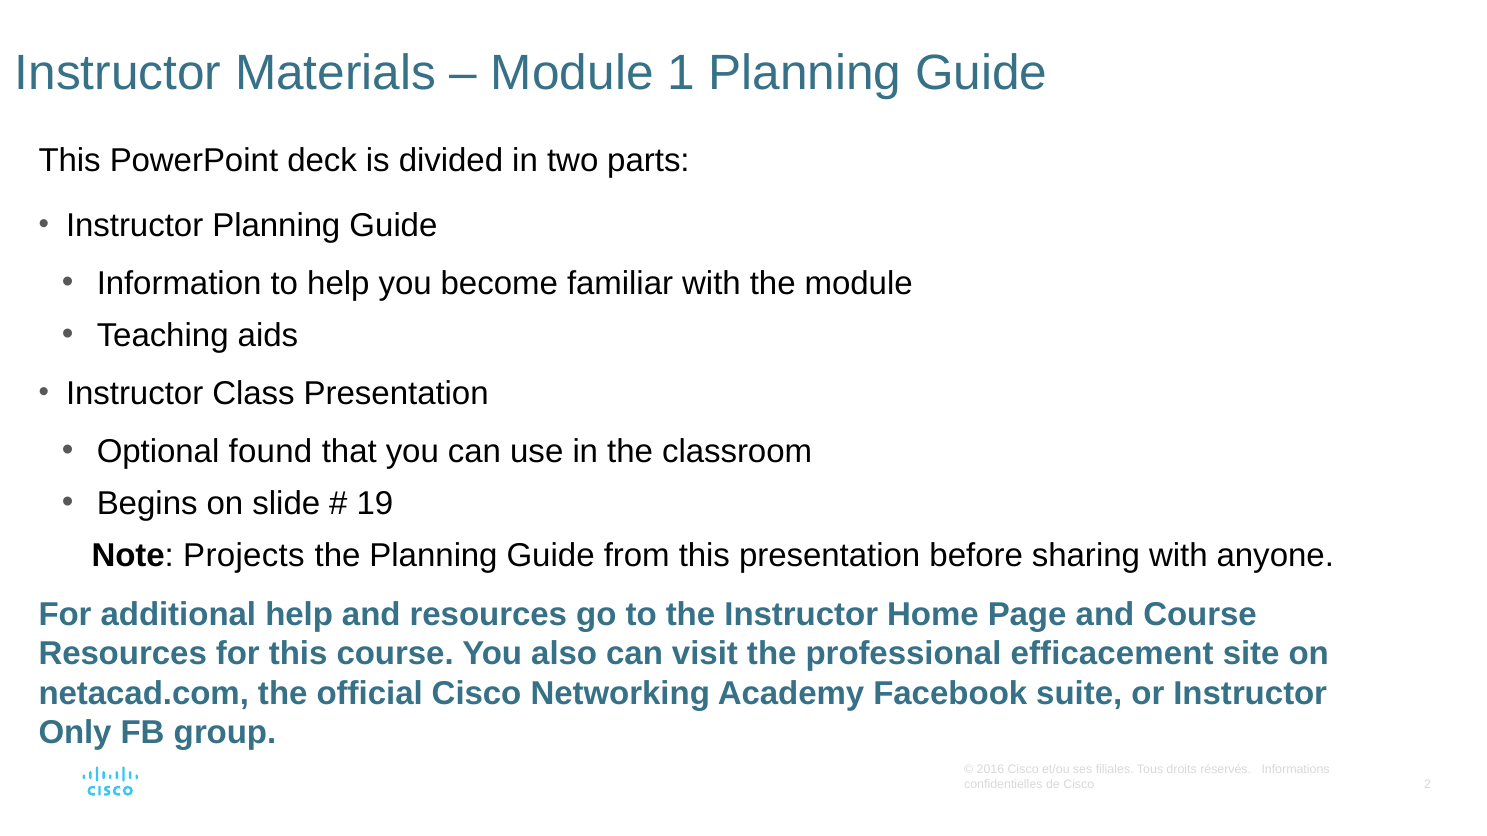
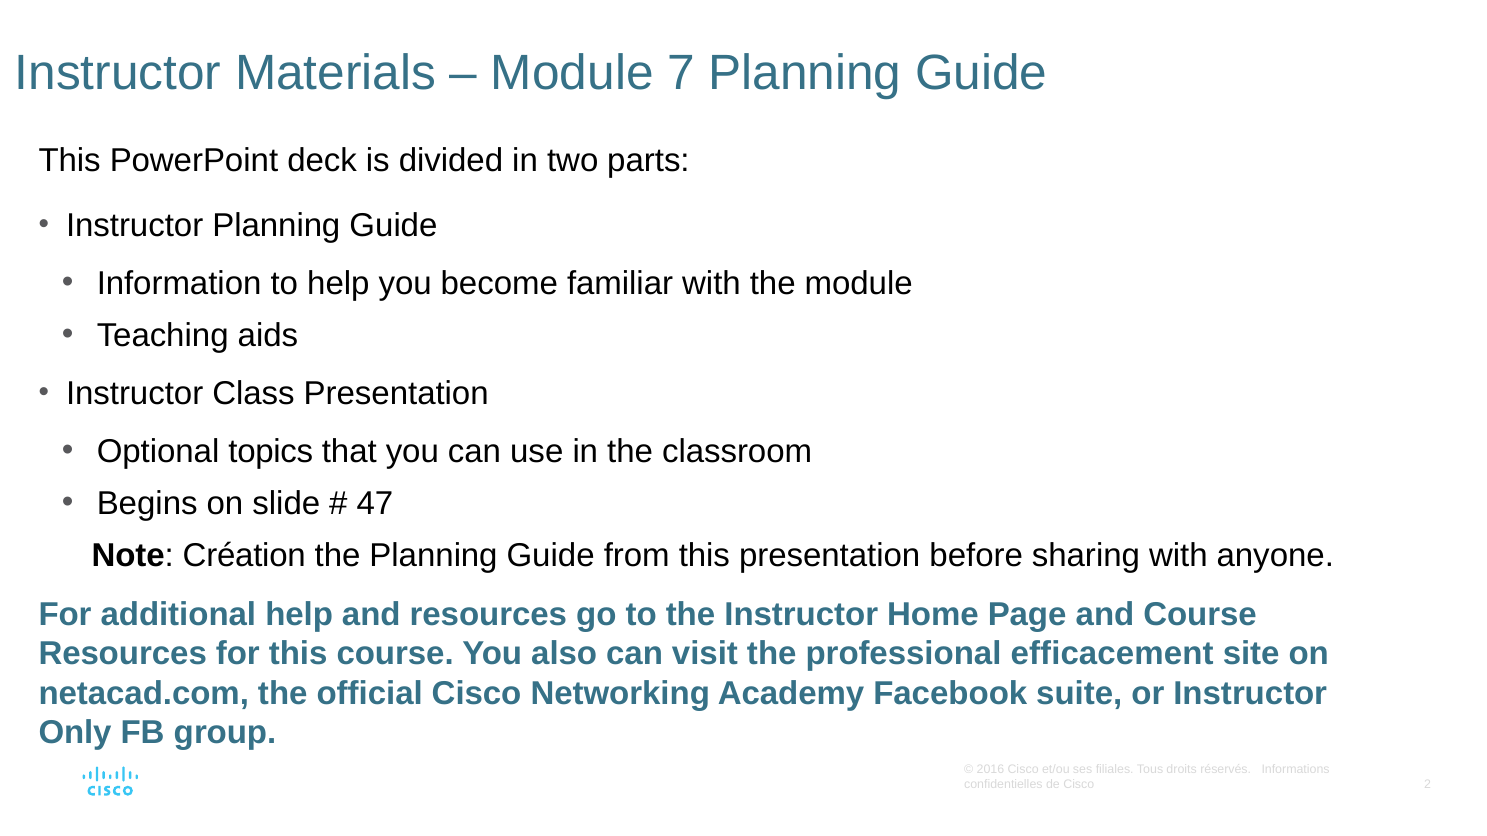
1: 1 -> 7
found: found -> topics
19: 19 -> 47
Projects: Projects -> Création
